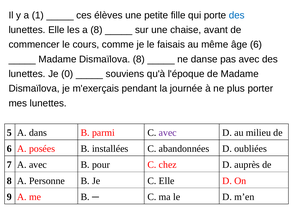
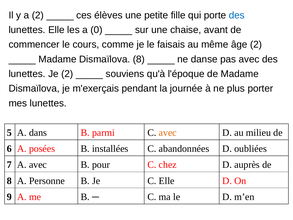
a 1: 1 -> 2
a 8: 8 -> 0
âge 6: 6 -> 2
Je 0: 0 -> 2
avec at (168, 133) colour: purple -> orange
